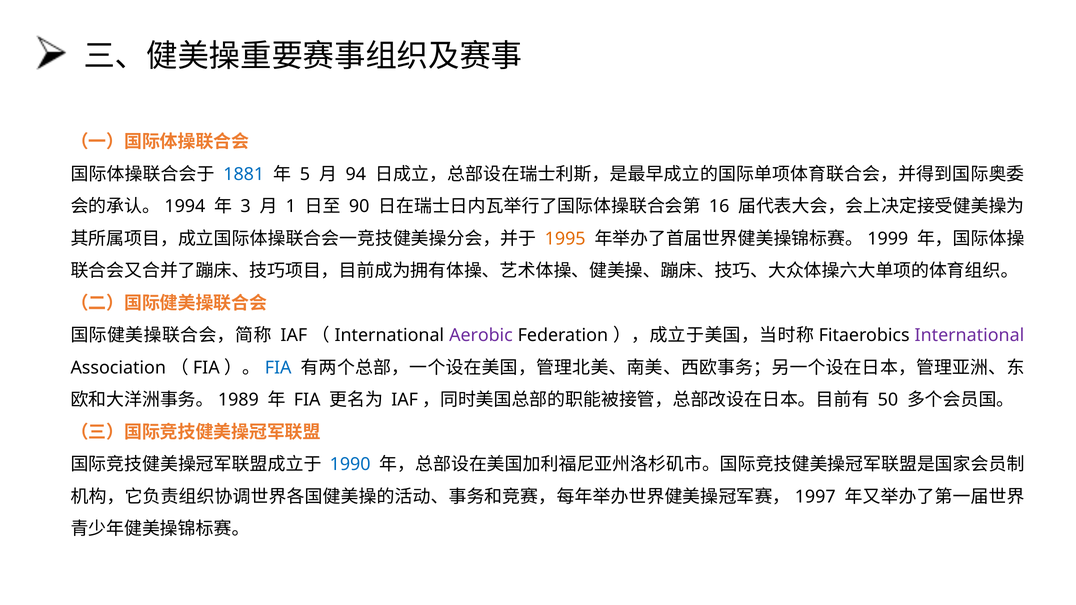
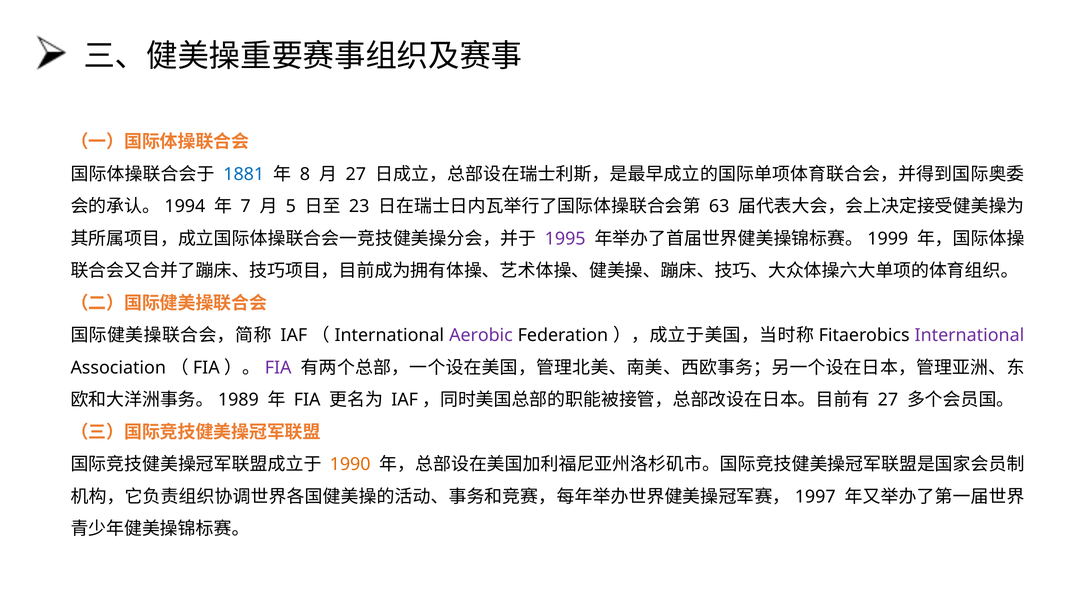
5: 5 -> 8
94 at (356, 174): 94 -> 27
3: 3 -> 7
1: 1 -> 5
90: 90 -> 23
16: 16 -> 63
1995 colour: orange -> purple
FIA at (278, 368) colour: blue -> purple
50 at (888, 400): 50 -> 27
1990 colour: blue -> orange
